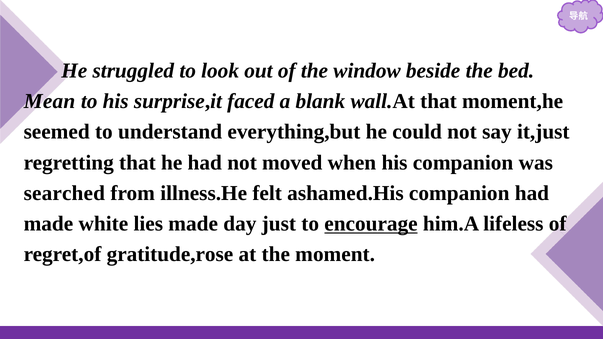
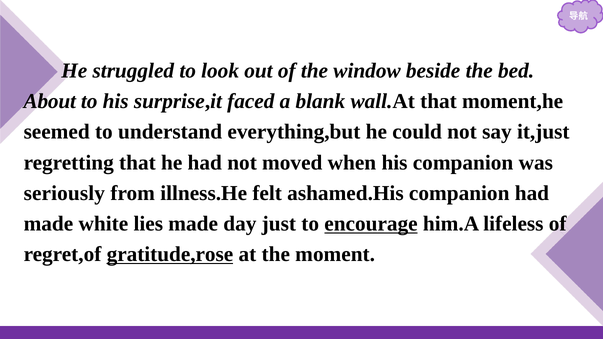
Mean: Mean -> About
searched: searched -> seriously
gratitude,rose underline: none -> present
